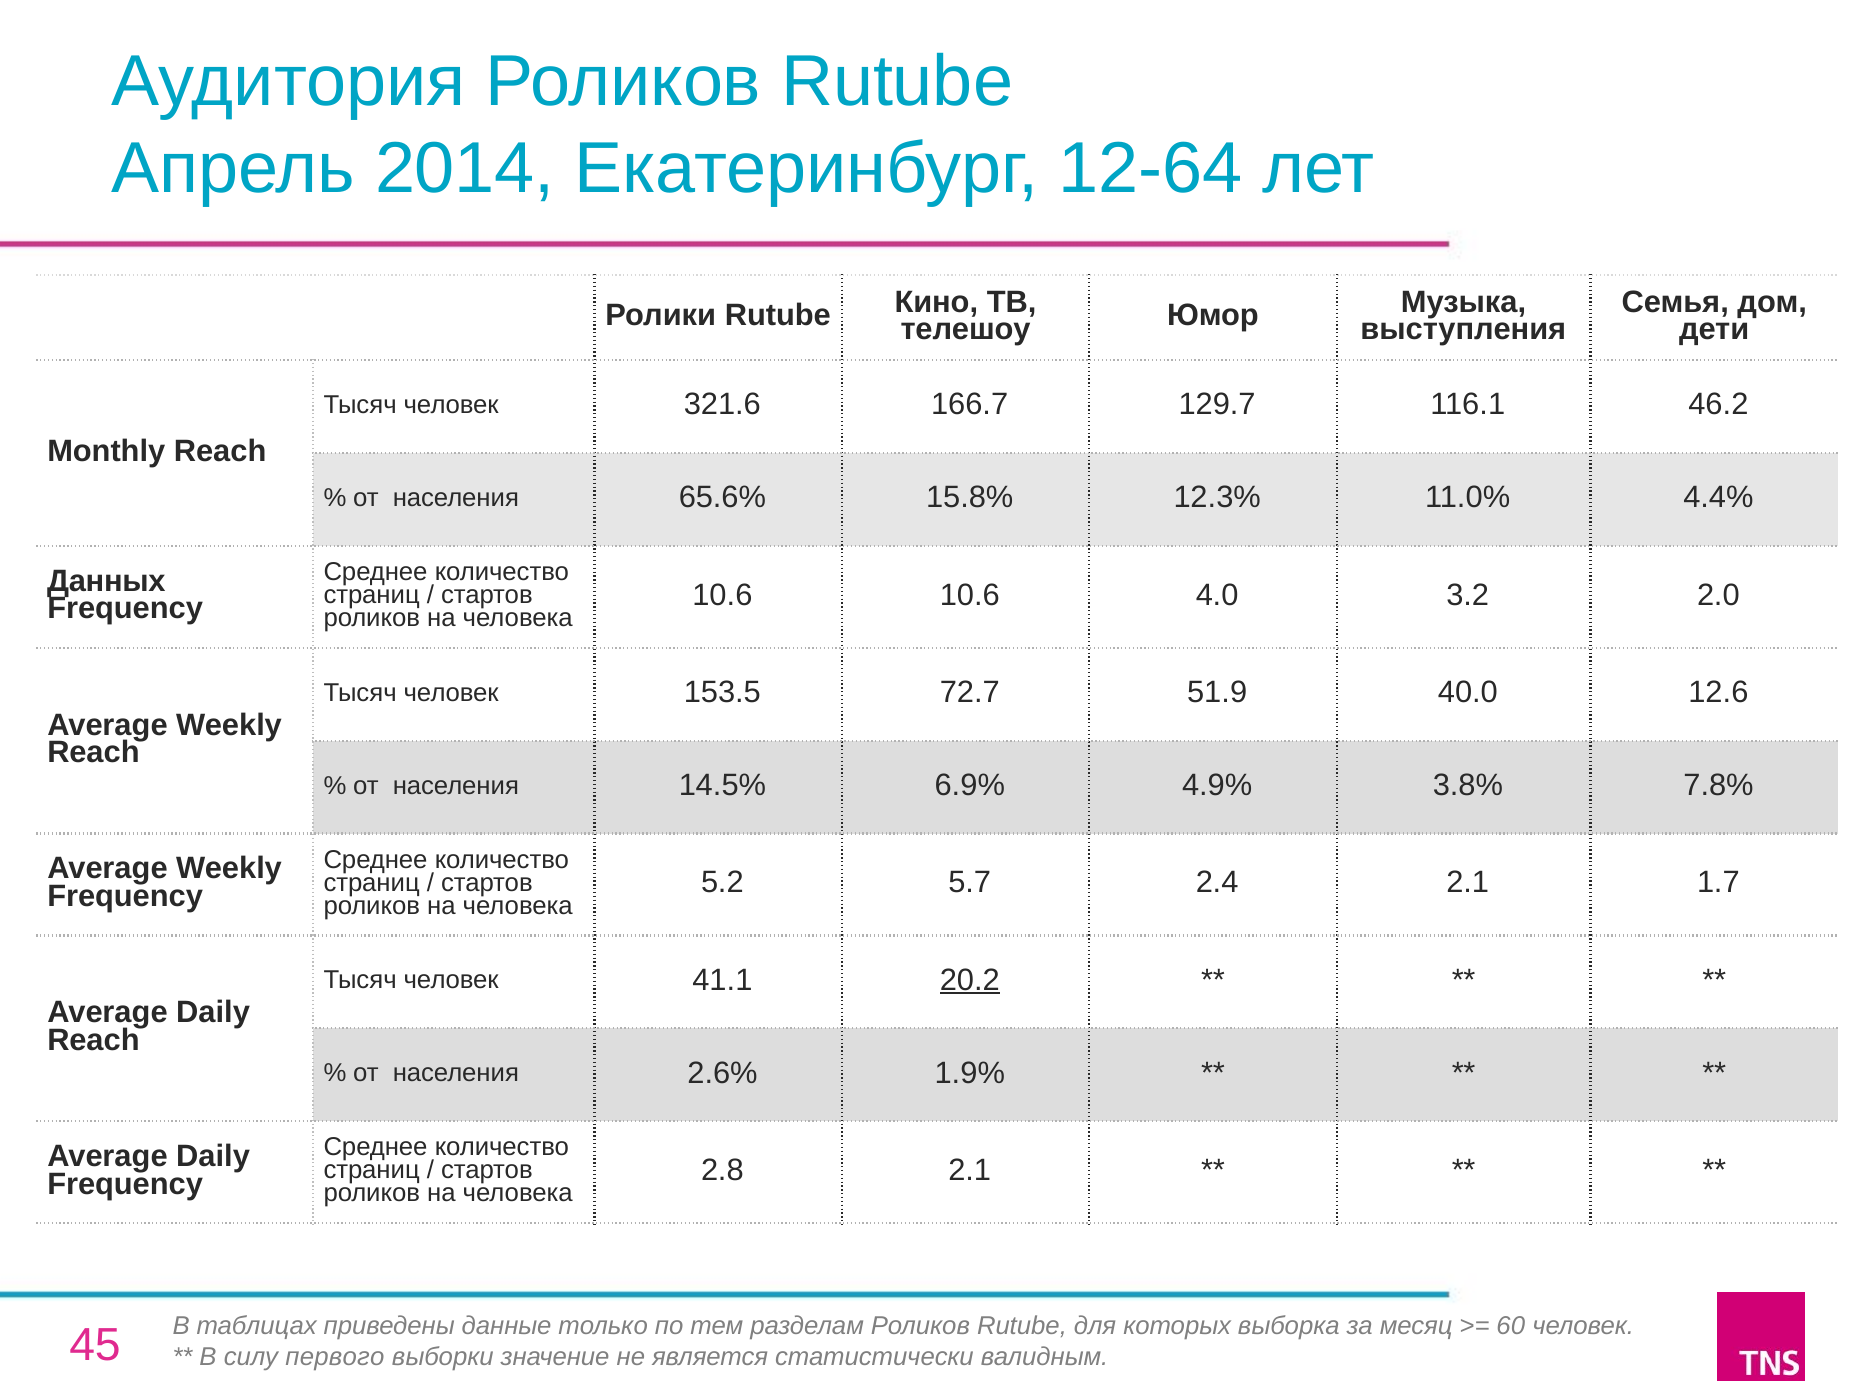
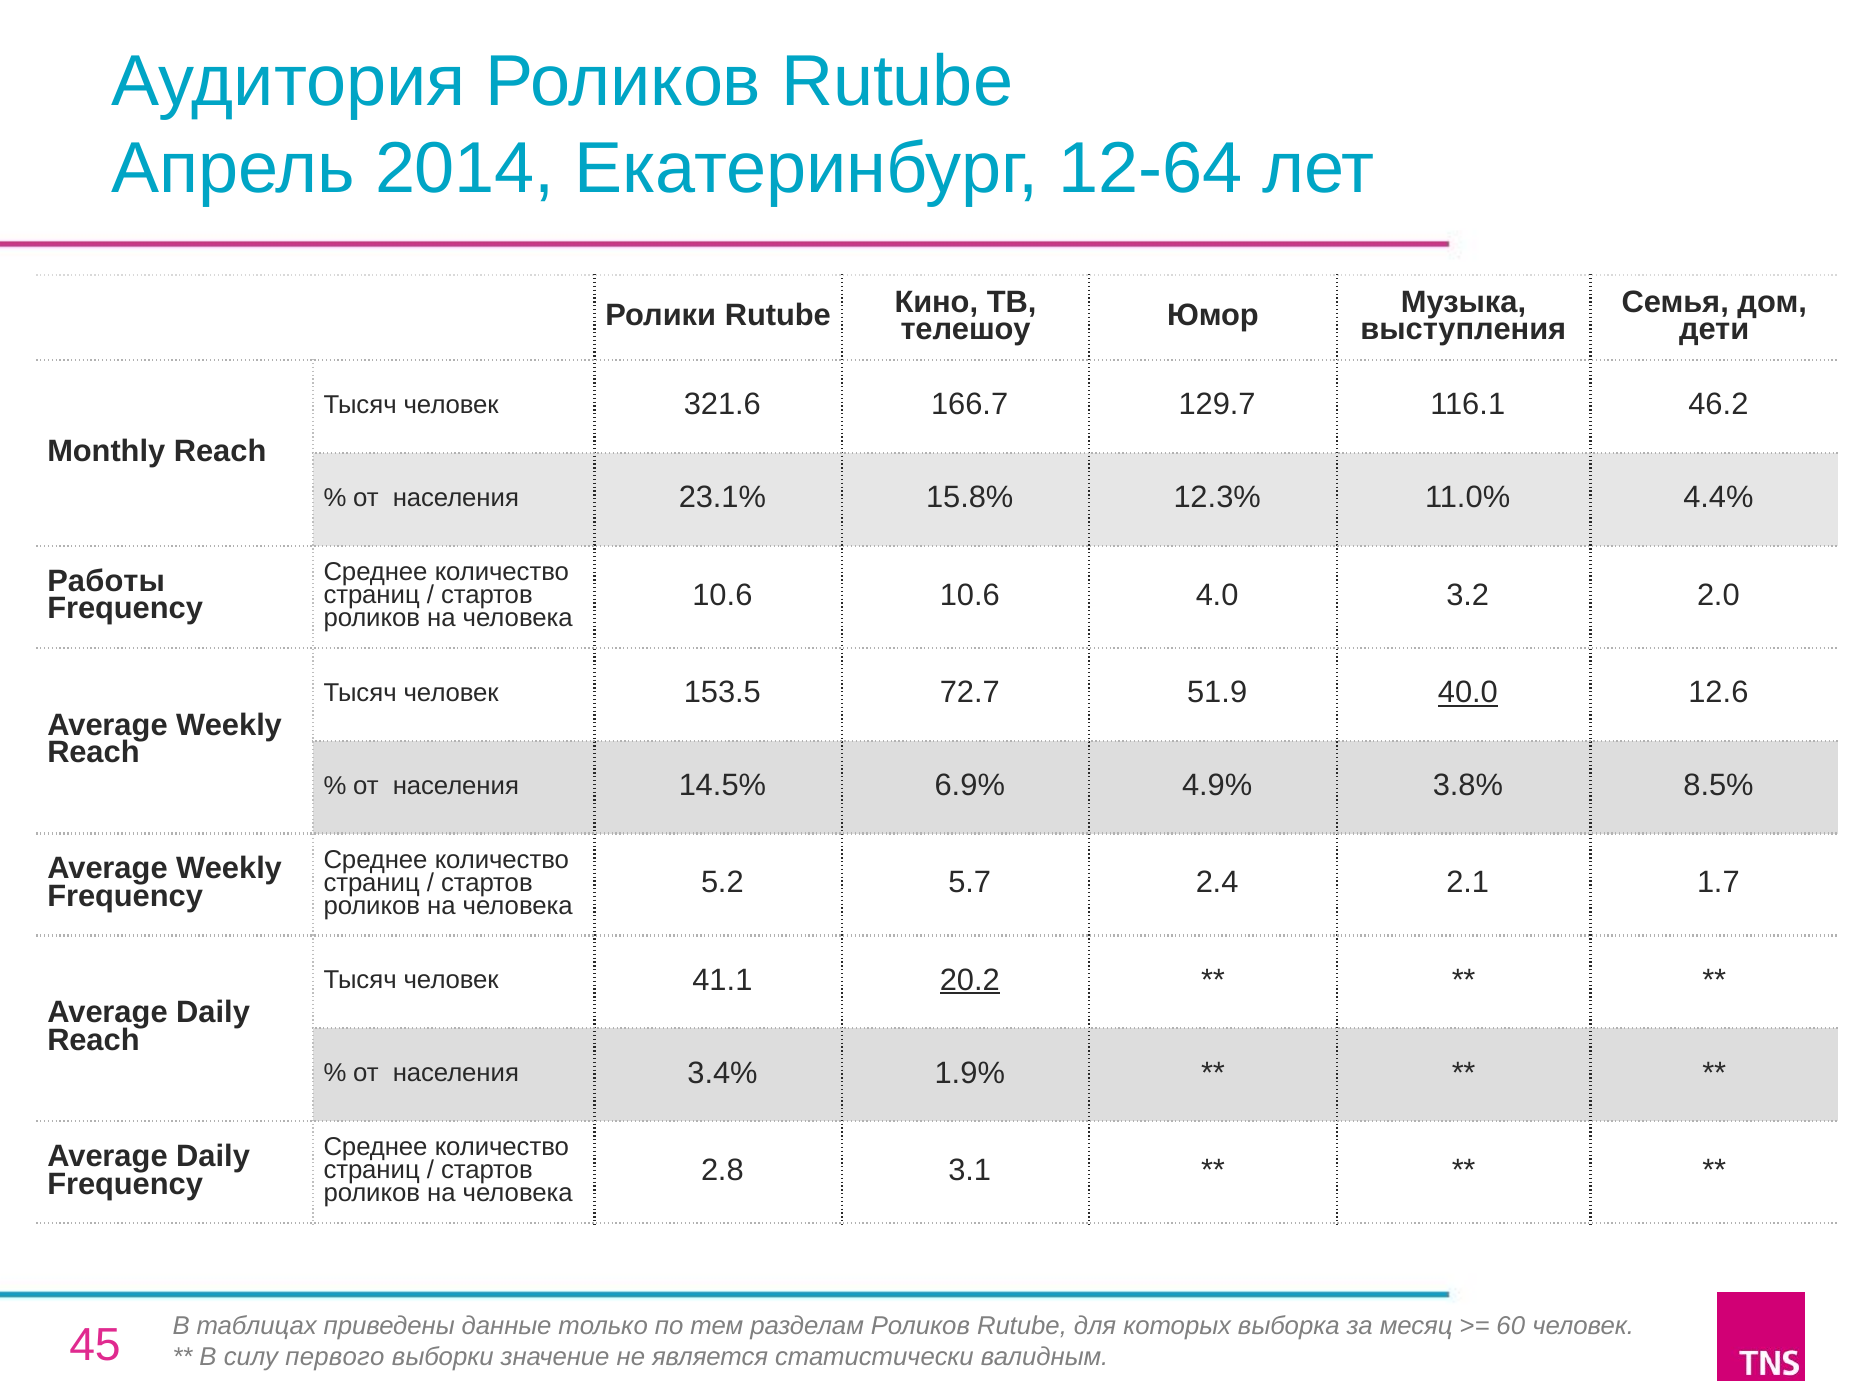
65.6%: 65.6% -> 23.1%
Данных: Данных -> Работы
40.0 underline: none -> present
7.8%: 7.8% -> 8.5%
2.6%: 2.6% -> 3.4%
2.8 2.1: 2.1 -> 3.1
